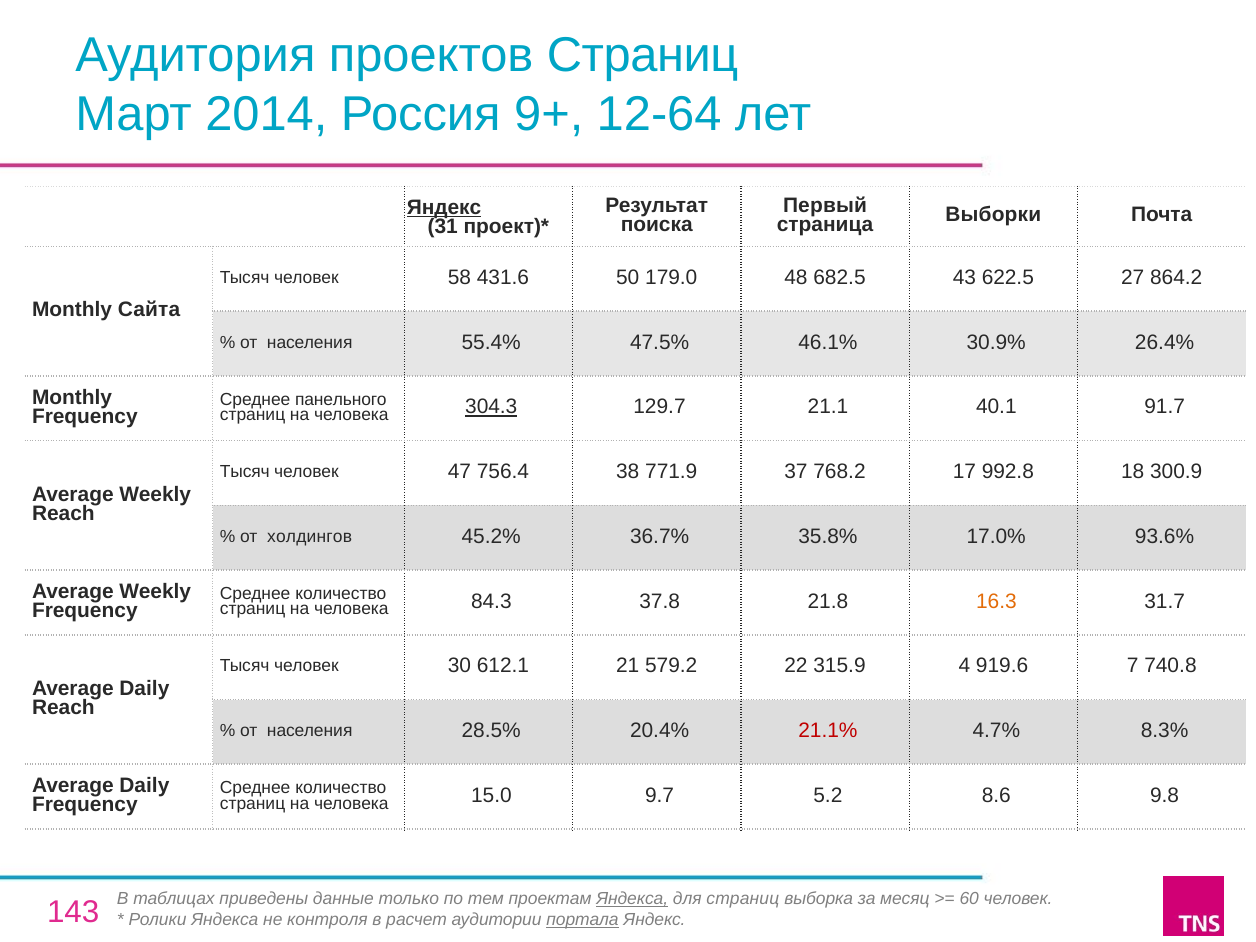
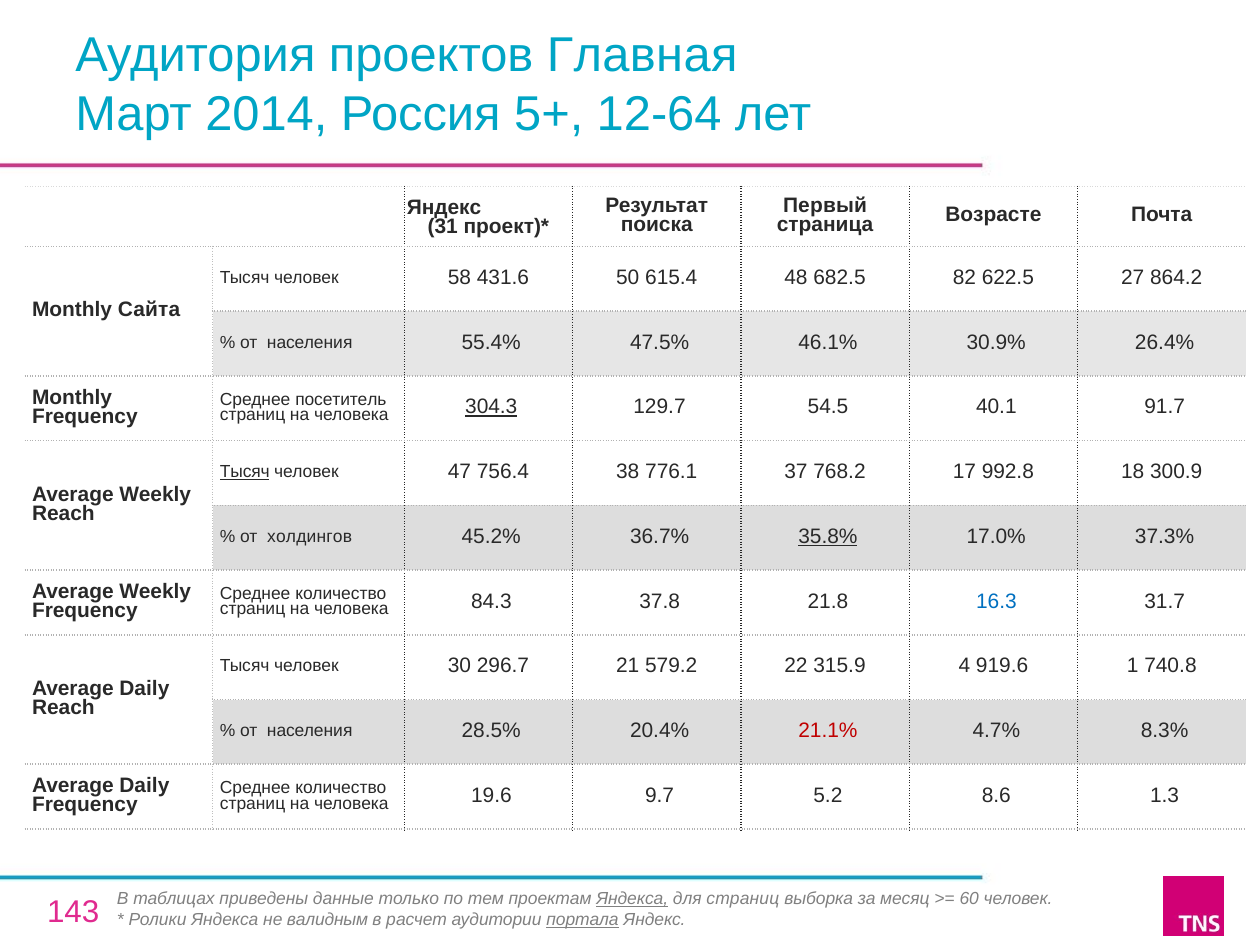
проектов Страниц: Страниц -> Главная
9+: 9+ -> 5+
Яндекс at (444, 207) underline: present -> none
Выборки: Выборки -> Возрасте
179.0: 179.0 -> 615.4
43: 43 -> 82
панельного: панельного -> посетитель
21.1: 21.1 -> 54.5
Тысяч at (245, 472) underline: none -> present
771.9: 771.9 -> 776.1
35.8% underline: none -> present
93.6%: 93.6% -> 37.3%
16.3 colour: orange -> blue
612.1: 612.1 -> 296.7
7: 7 -> 1
15.0: 15.0 -> 19.6
9.8: 9.8 -> 1.3
контроля: контроля -> валидным
